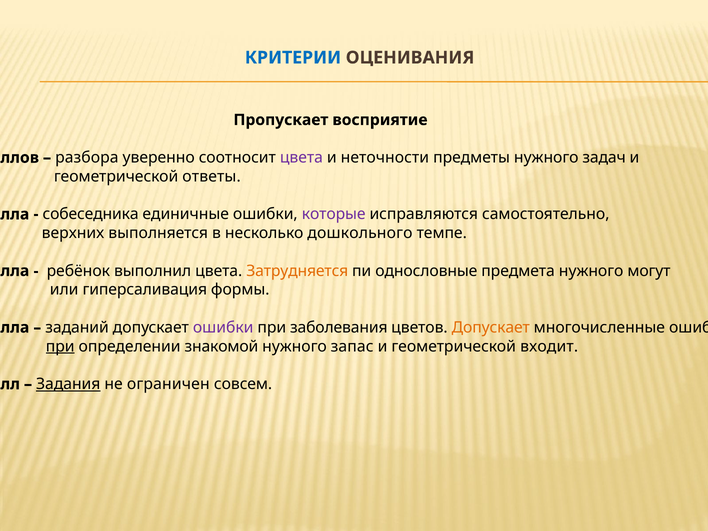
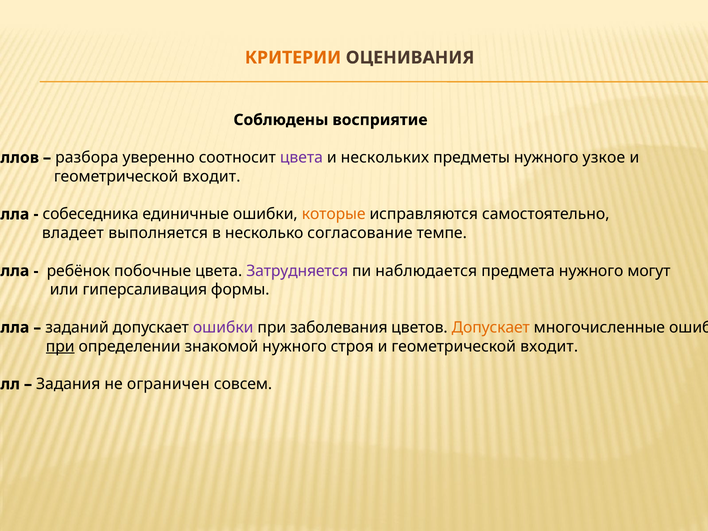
КРИТЕРИИ colour: blue -> orange
Пропускает: Пропускает -> Соблюдены
неточности: неточности -> нескольких
задач: задач -> узкое
ответы at (212, 176): ответы -> входит
которые colour: purple -> orange
верхних: верхних -> владеет
дошкольного: дошкольного -> согласование
выполнил: выполнил -> побочные
Затрудняется colour: orange -> purple
однословные: однословные -> наблюдается
запас: запас -> строя
Задания underline: present -> none
